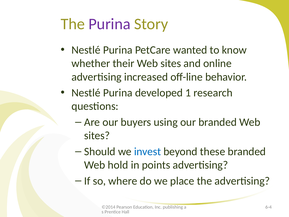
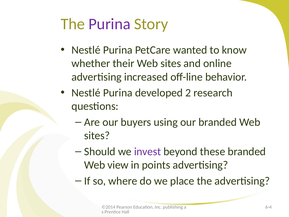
1: 1 -> 2
invest colour: blue -> purple
hold: hold -> view
